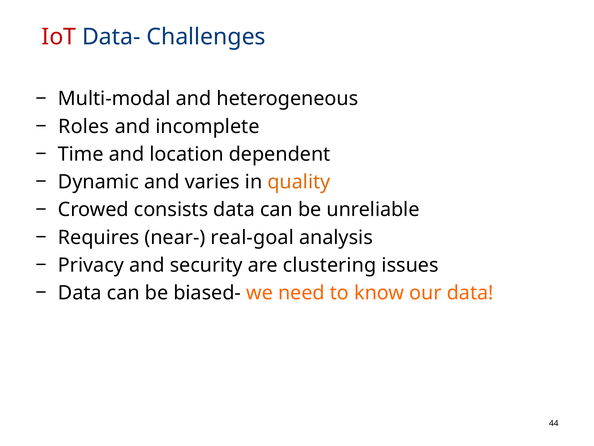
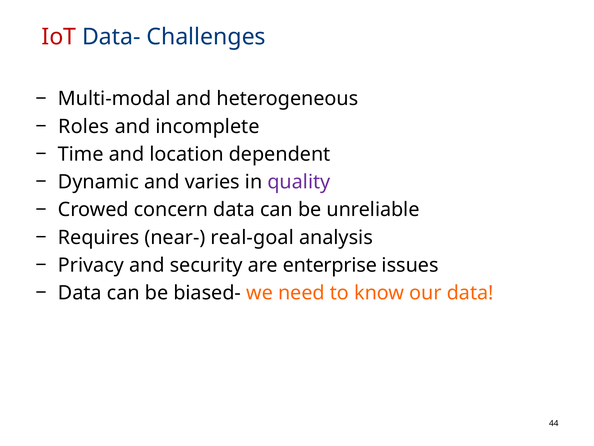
quality colour: orange -> purple
consists: consists -> concern
clustering: clustering -> enterprise
